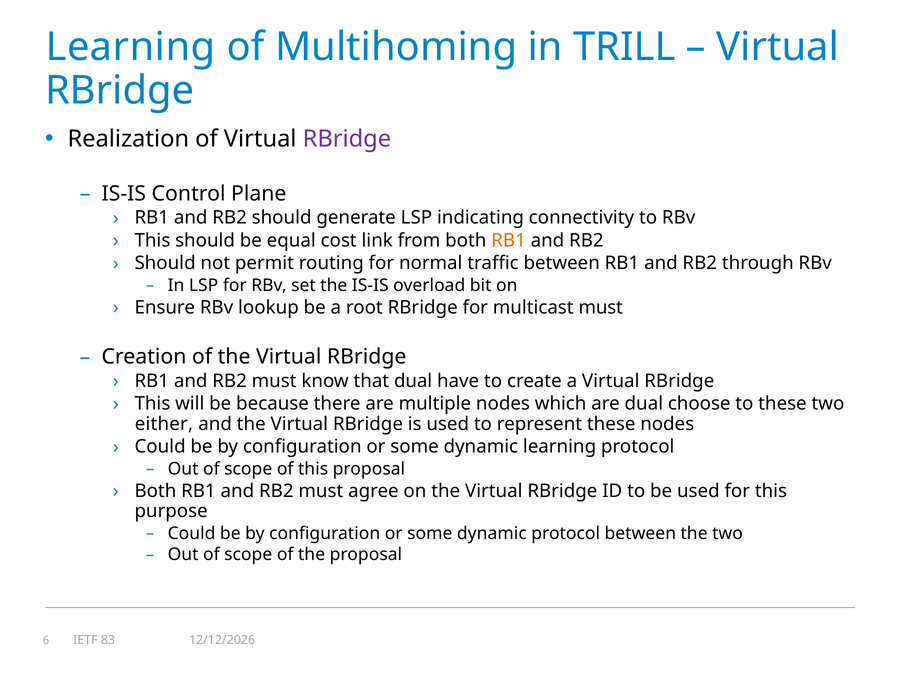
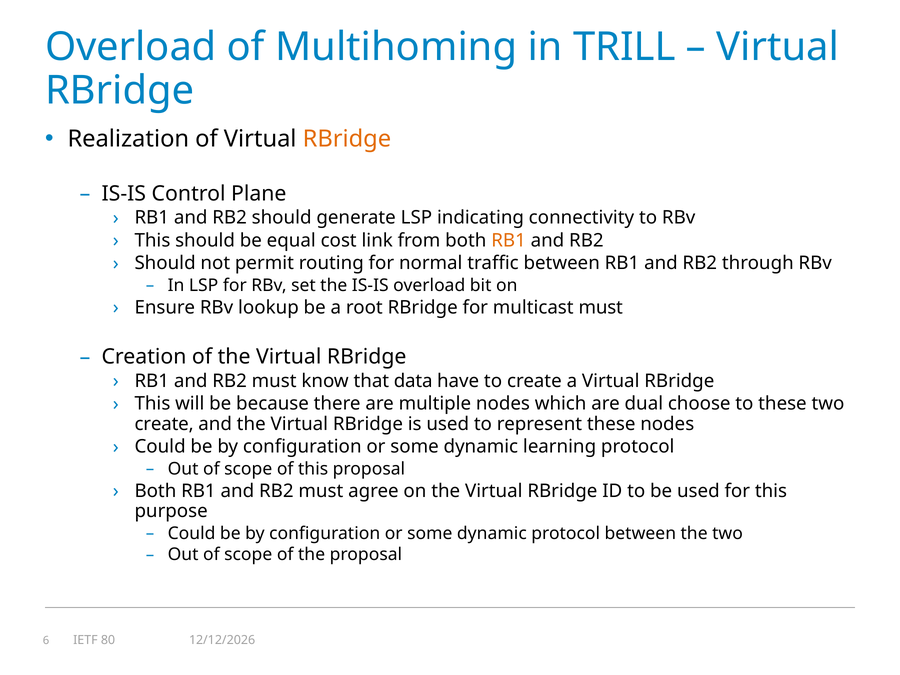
Learning at (130, 47): Learning -> Overload
RBridge at (347, 139) colour: purple -> orange
that dual: dual -> data
either at (164, 424): either -> create
83: 83 -> 80
